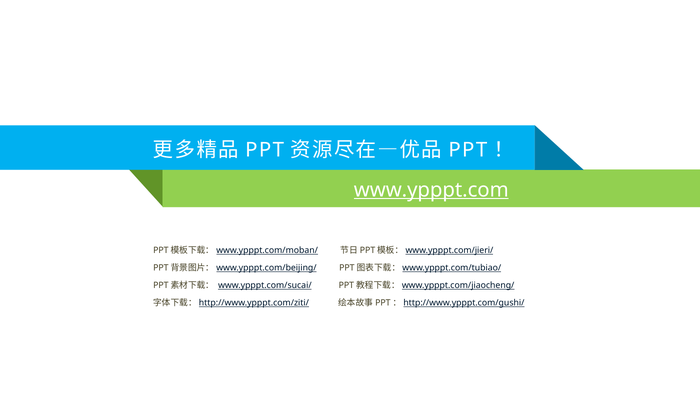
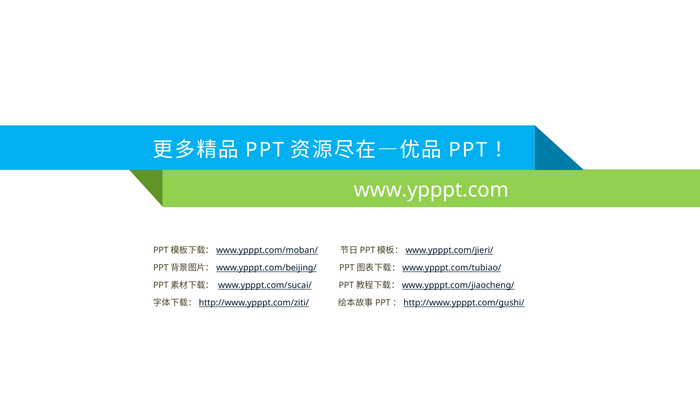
www.ypppt.com underline: present -> none
